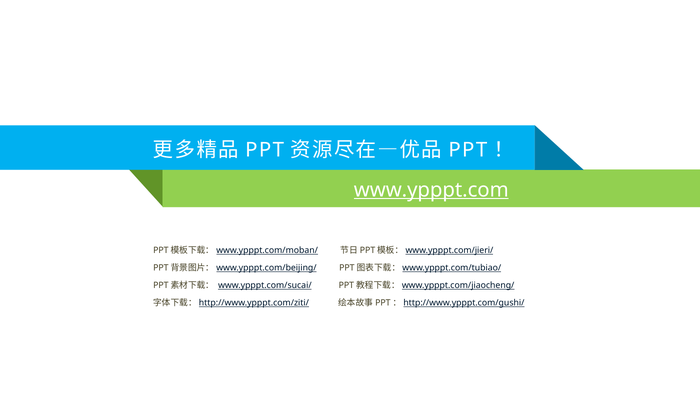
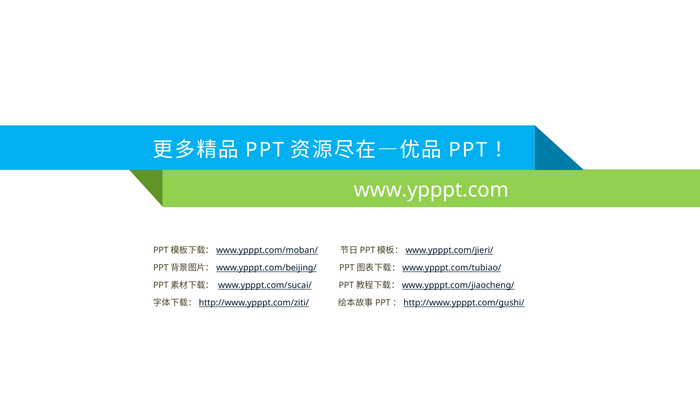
www.ypppt.com underline: present -> none
